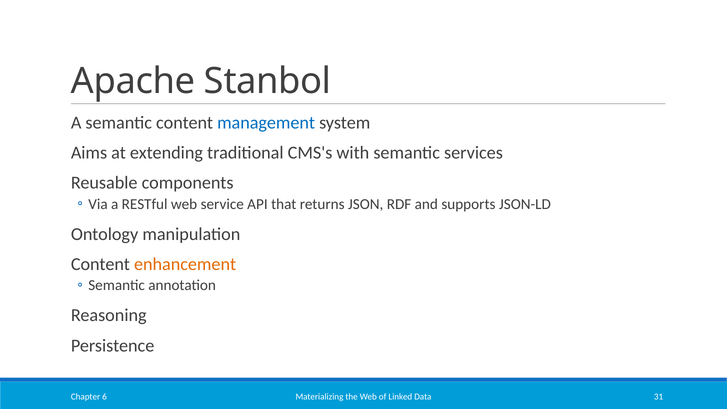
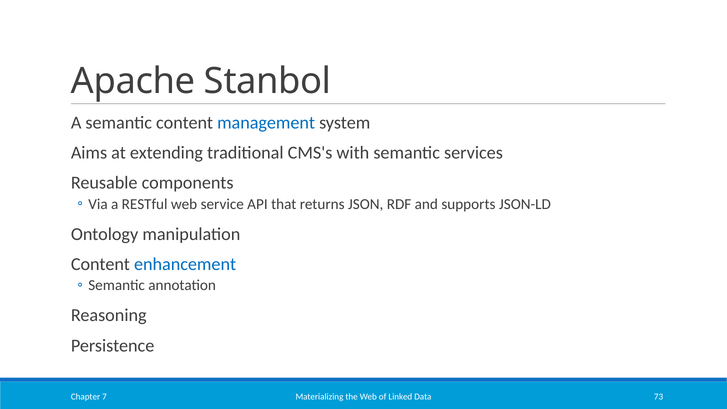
enhancement colour: orange -> blue
31: 31 -> 73
6: 6 -> 7
